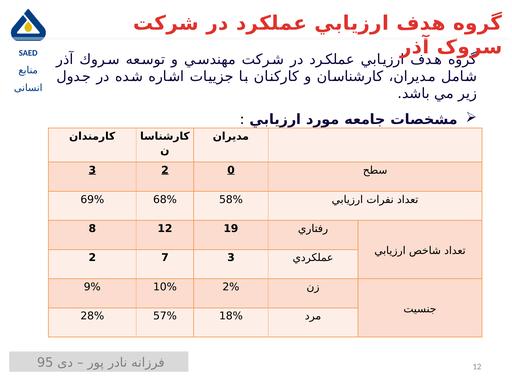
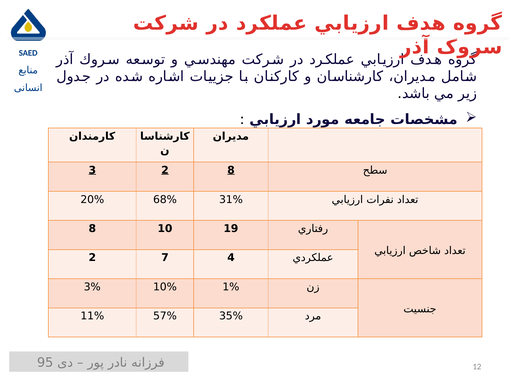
2 0: 0 -> 8
69%: 69% -> 20%
58%: 58% -> 31%
8 12: 12 -> 10
7 3: 3 -> 4
9%: 9% -> 3%
2%: 2% -> 1%
28%: 28% -> 11%
18%: 18% -> 35%
